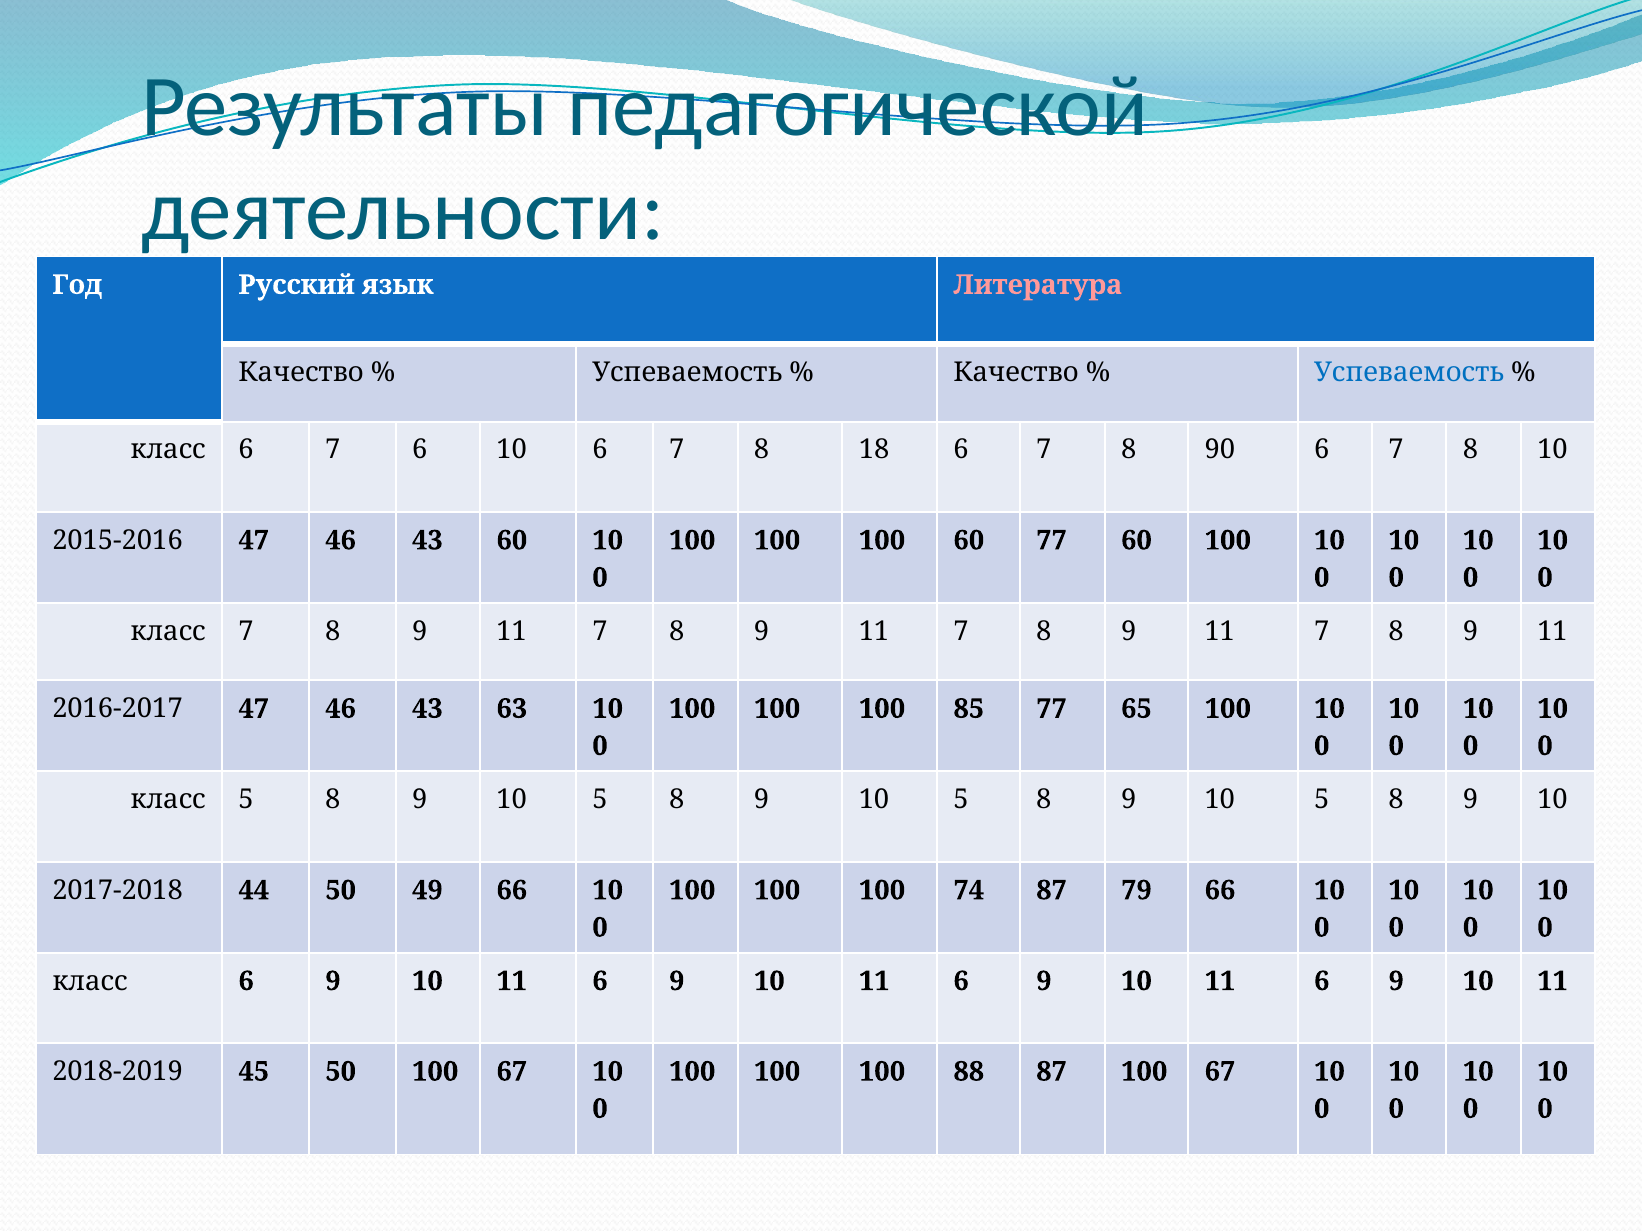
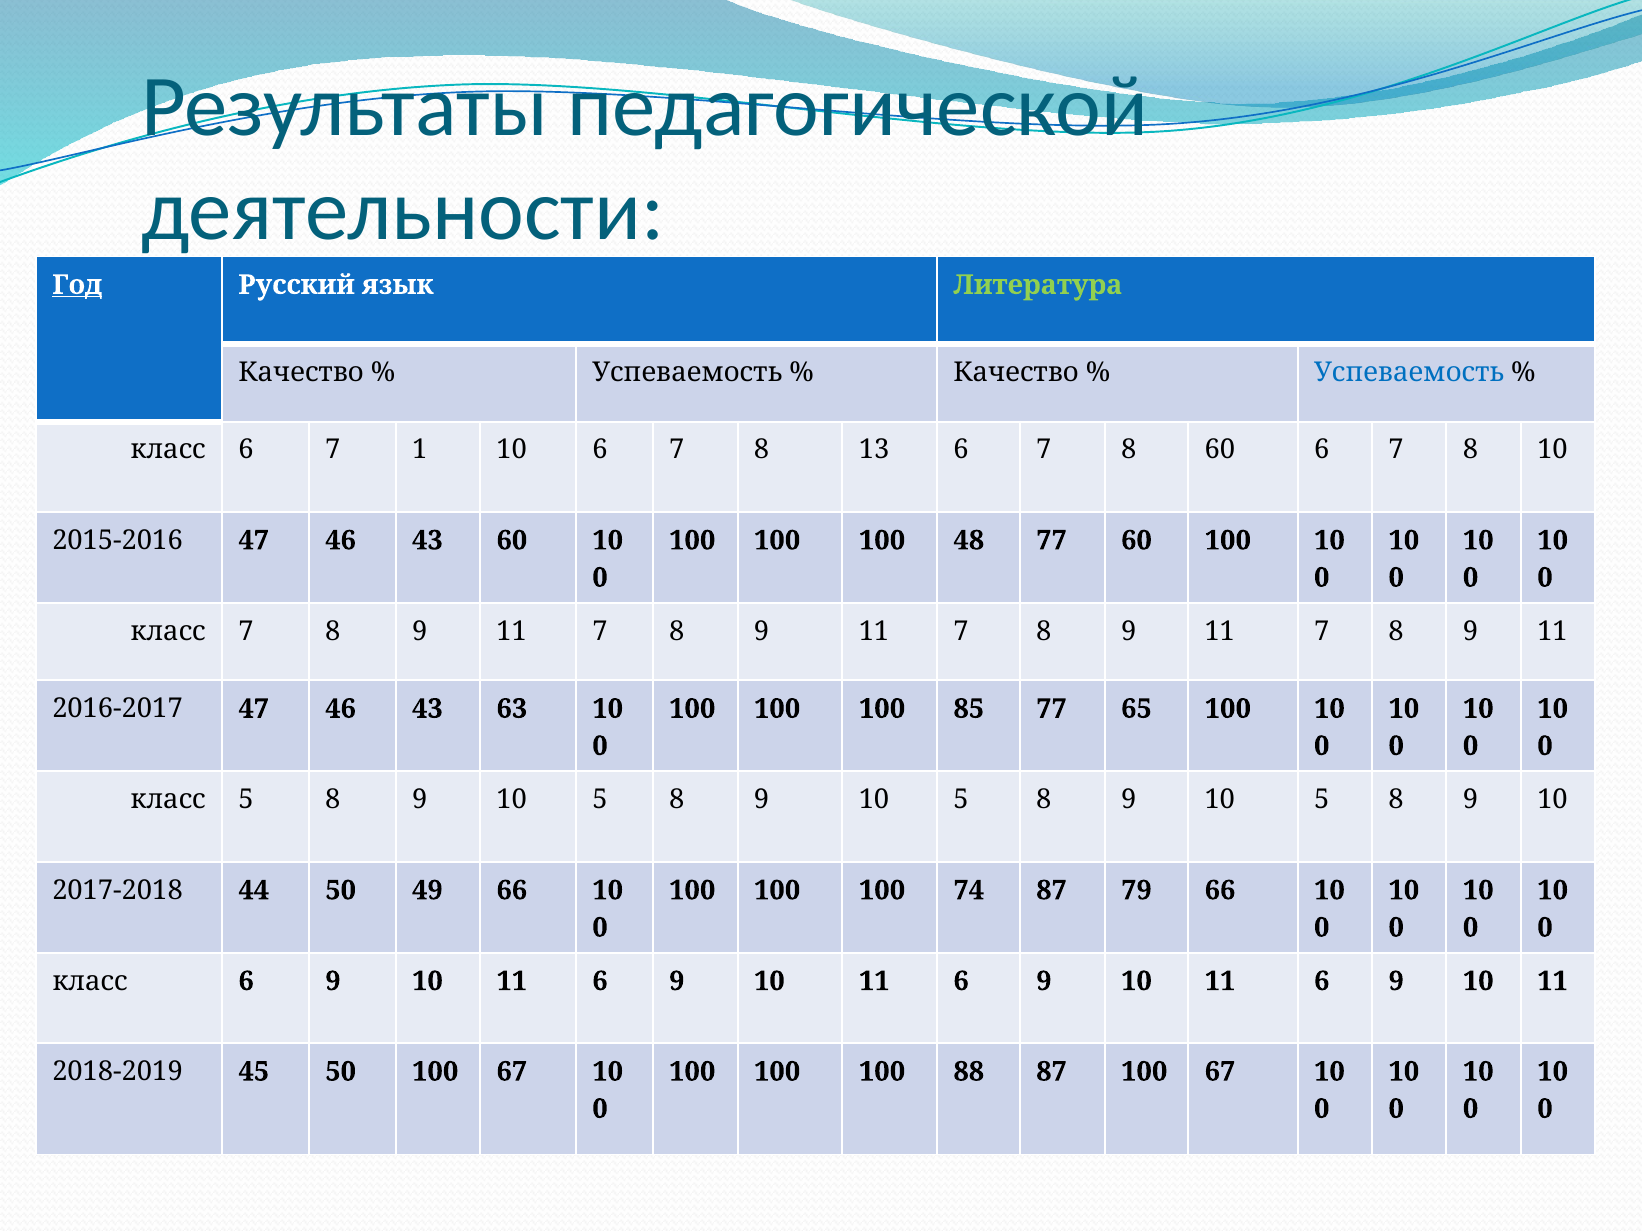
Год underline: none -> present
Литература colour: pink -> light green
7 6: 6 -> 1
18: 18 -> 13
8 90: 90 -> 60
100 60: 60 -> 48
